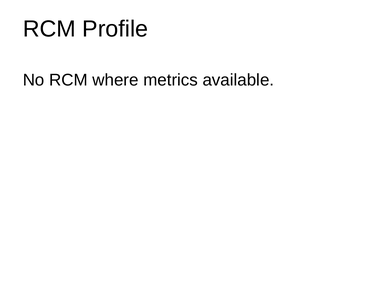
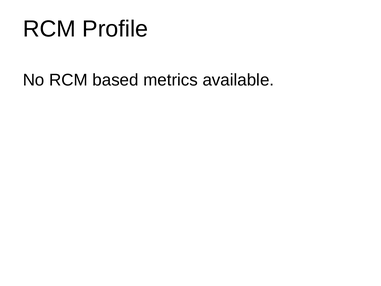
where: where -> based
